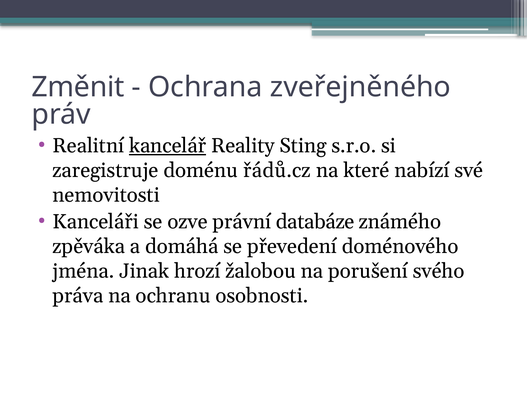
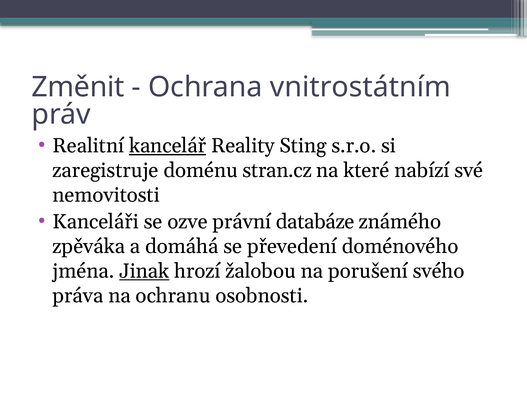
zveřejněného: zveřejněného -> vnitrostátním
řádů.cz: řádů.cz -> stran.cz
Jinak underline: none -> present
